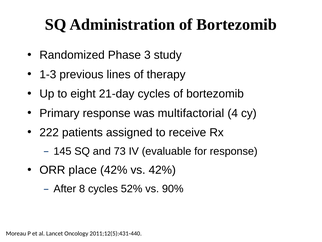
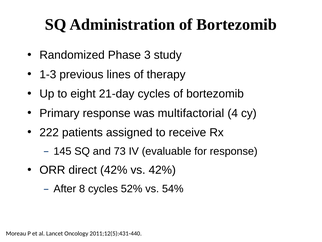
place: place -> direct
90%: 90% -> 54%
